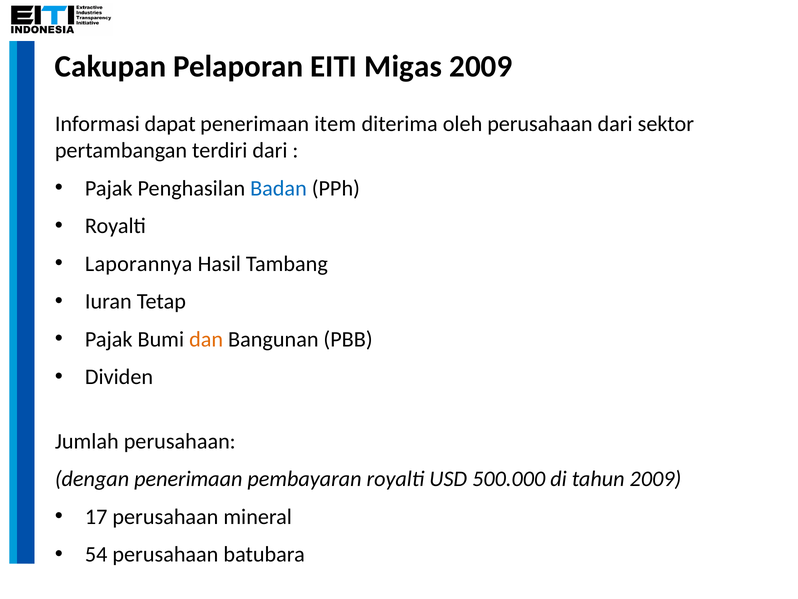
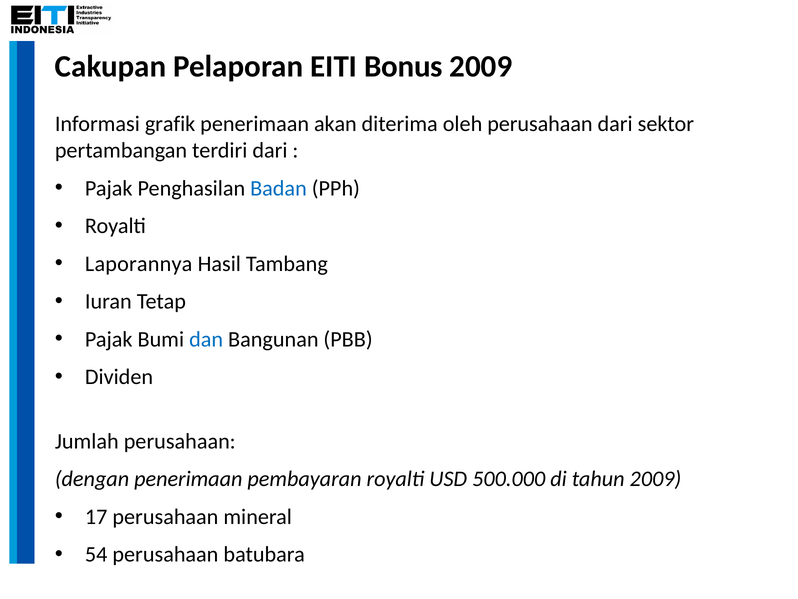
Migas: Migas -> Bonus
dapat: dapat -> grafik
item: item -> akan
dan colour: orange -> blue
